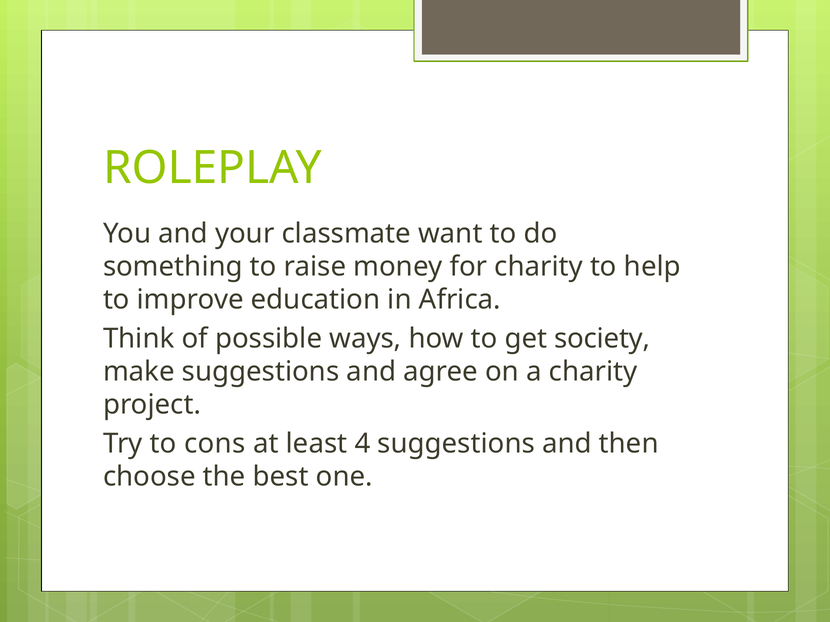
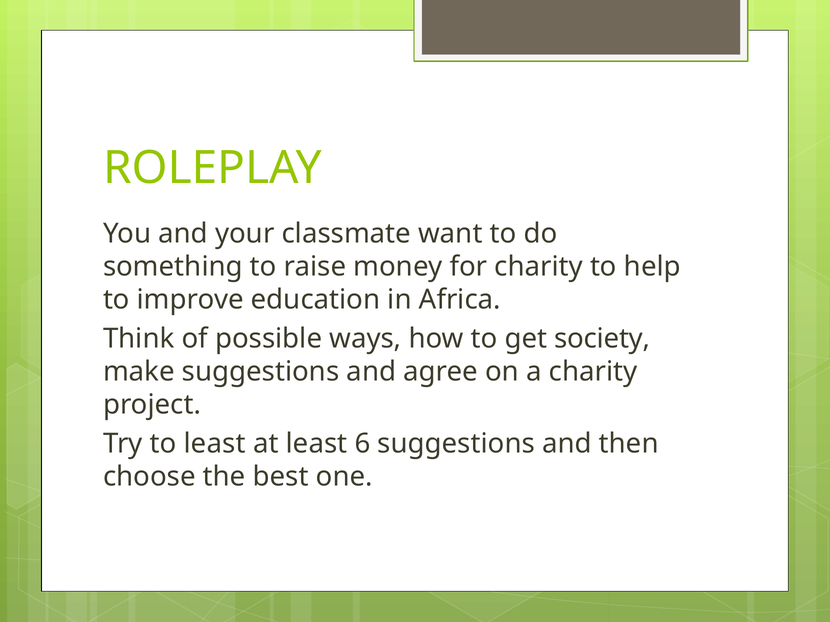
to cons: cons -> least
4: 4 -> 6
